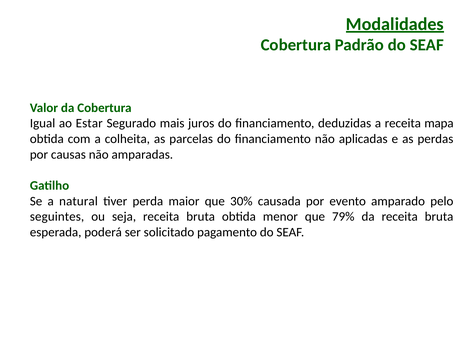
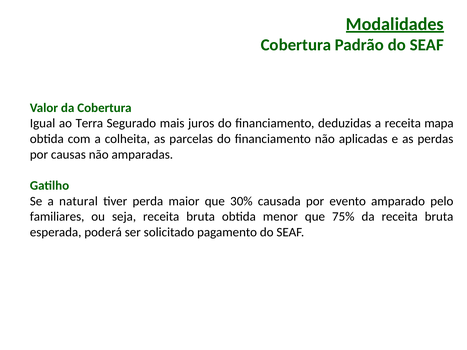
Estar: Estar -> Terra
seguintes: seguintes -> familiares
79%: 79% -> 75%
